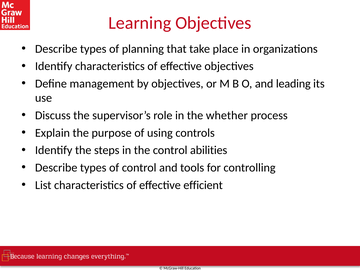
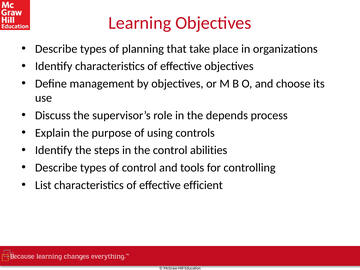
leading: leading -> choose
whether: whether -> depends
